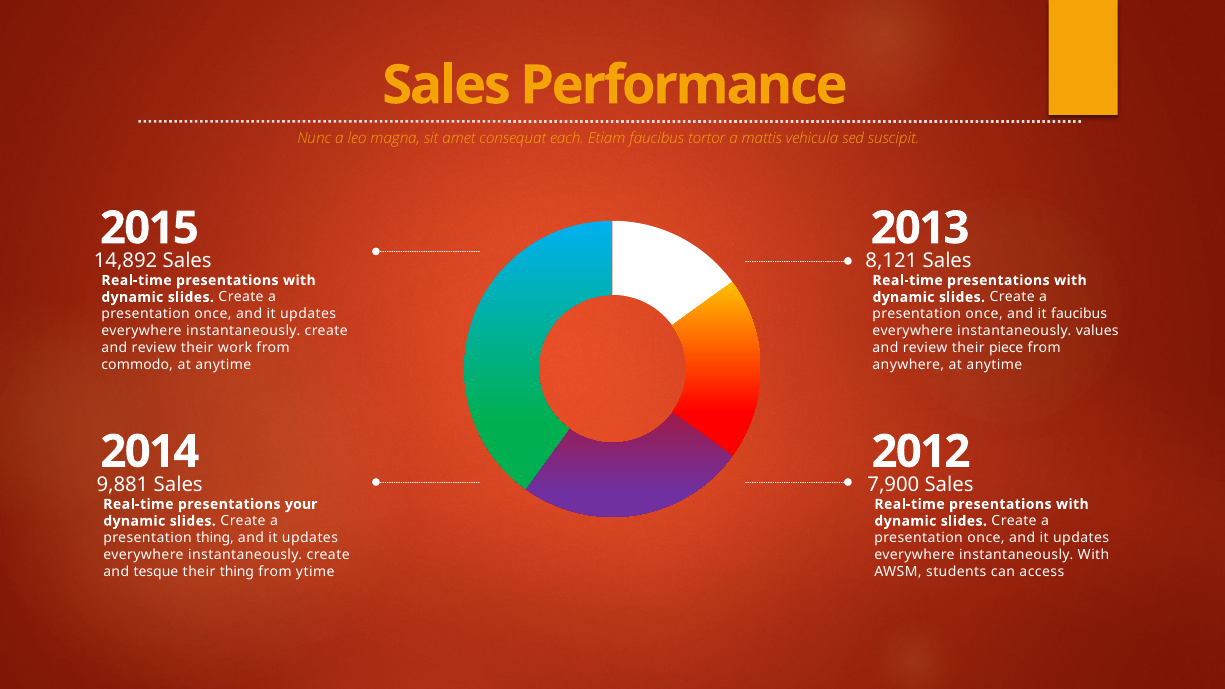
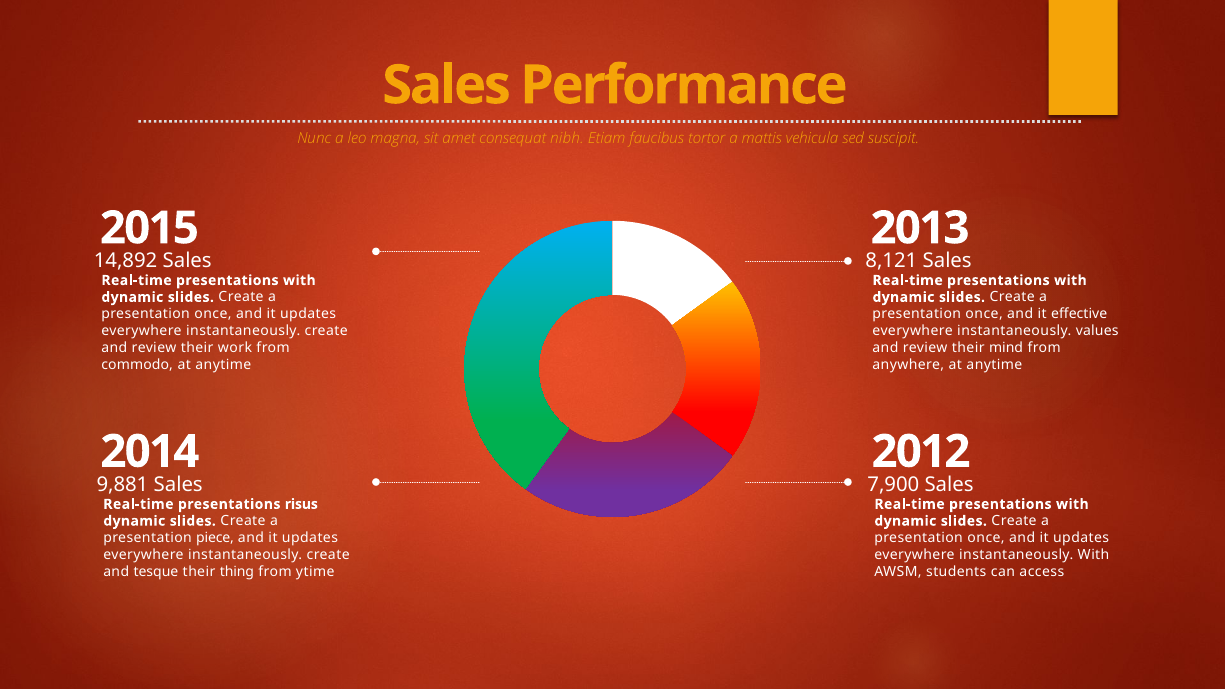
each: each -> nibh
it faucibus: faucibus -> effective
piece: piece -> mind
your: your -> risus
presentation thing: thing -> piece
